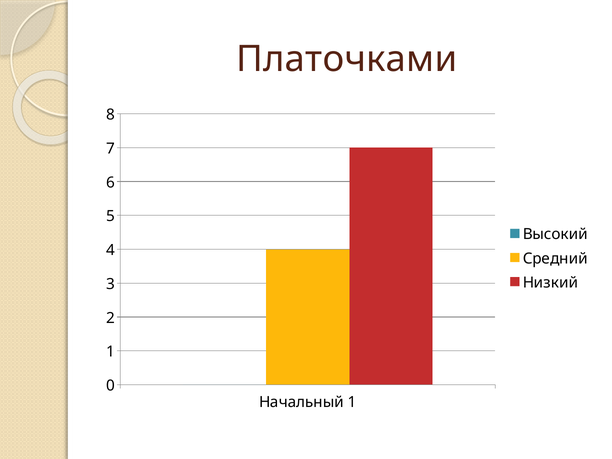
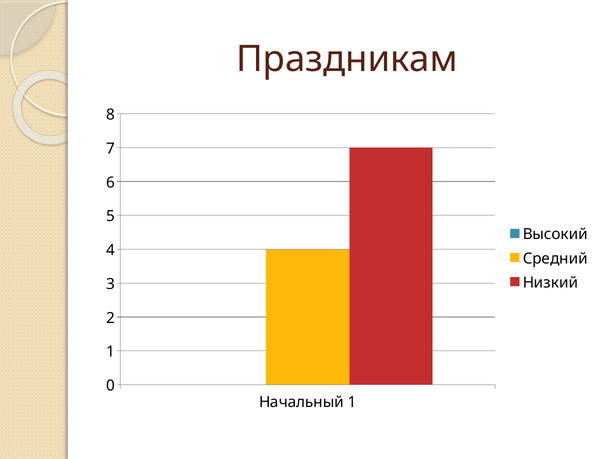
Платочками: Платочками -> Праздникам
